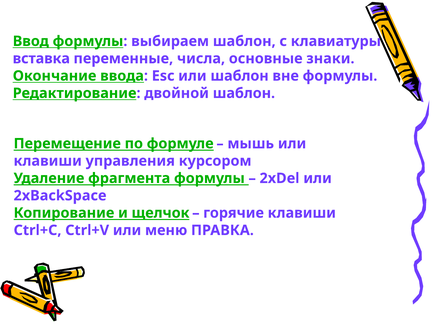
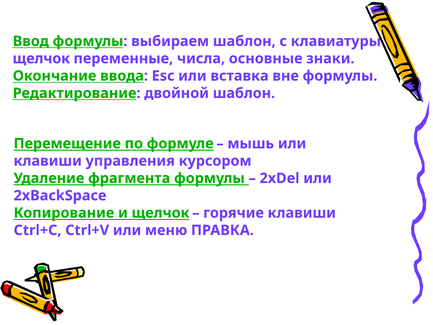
вставка at (41, 58): вставка -> щелчок
или шаблон: шаблон -> вставка
